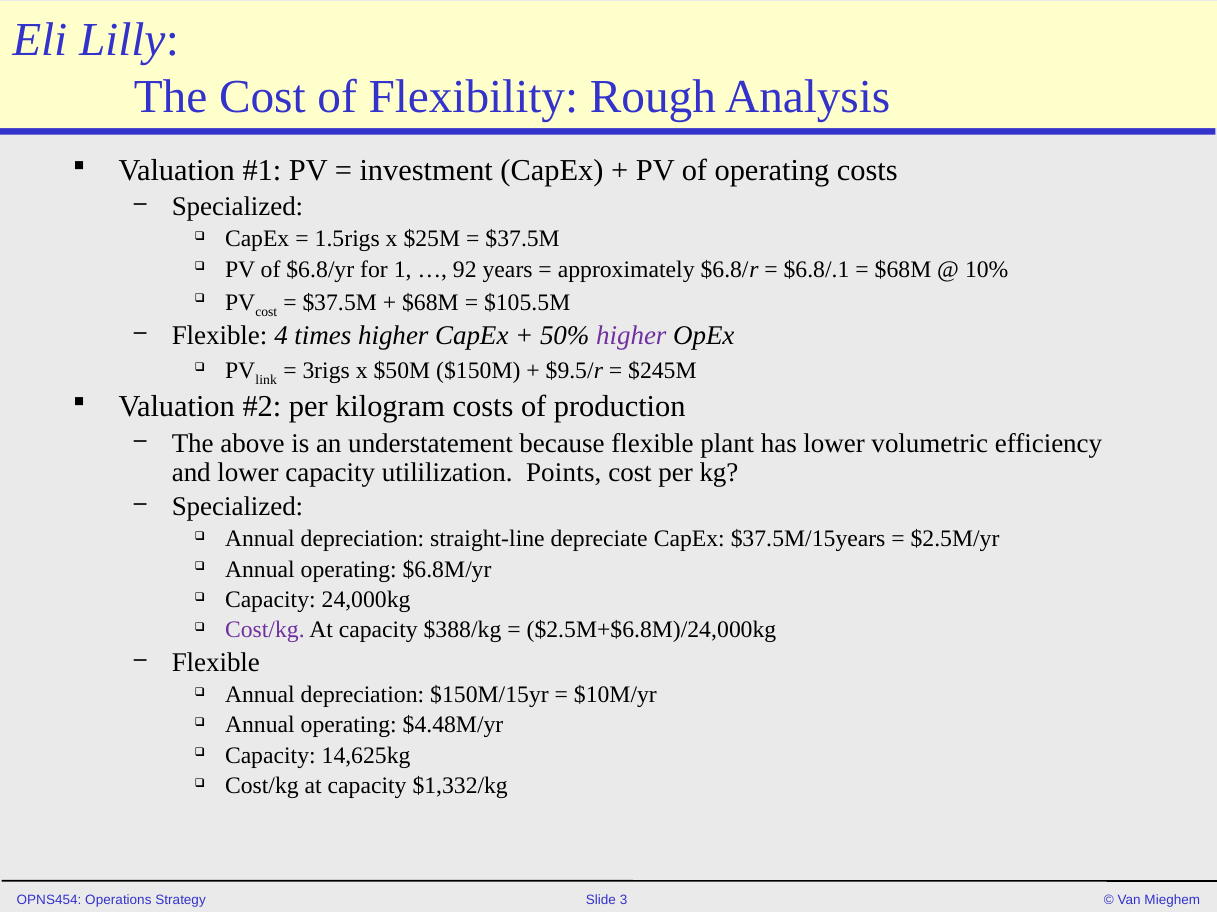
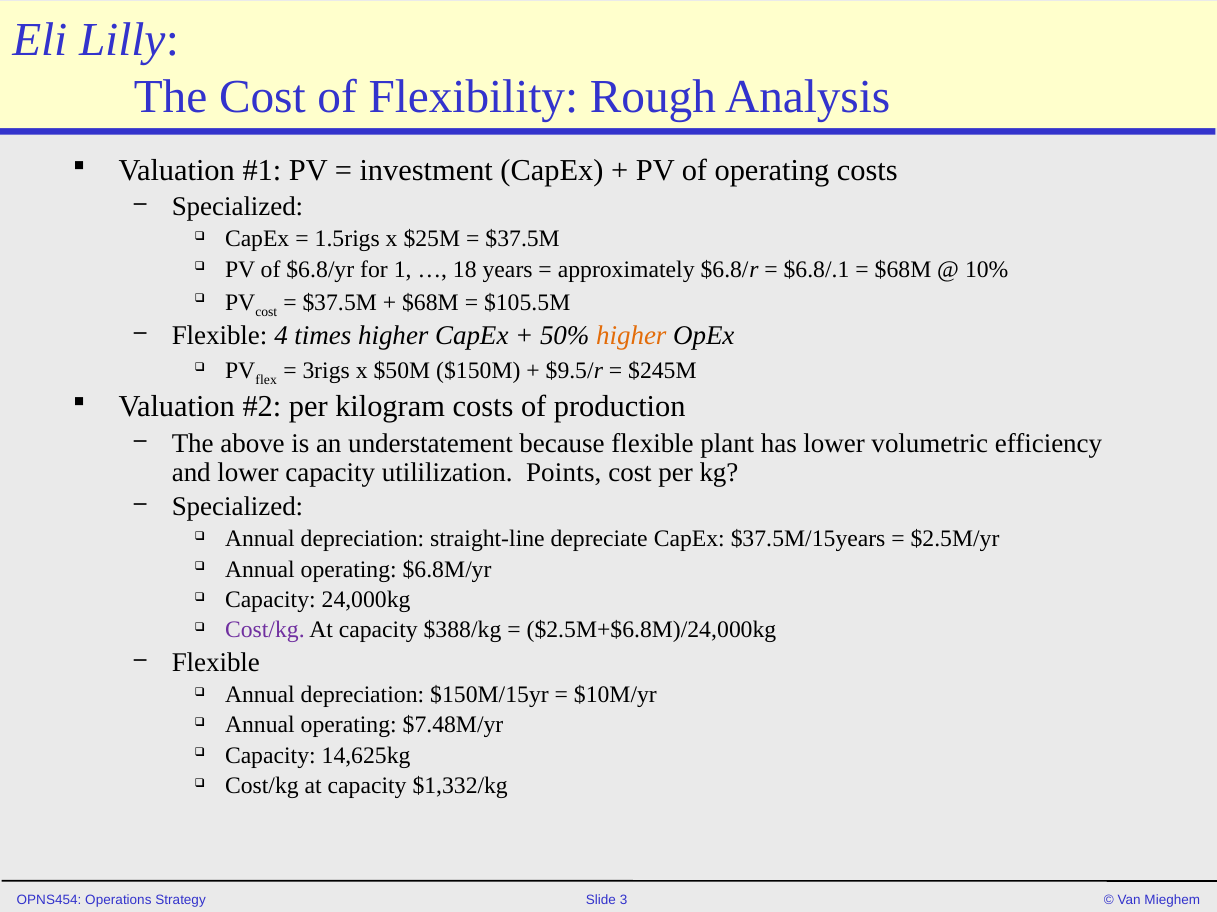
92: 92 -> 18
higher at (631, 336) colour: purple -> orange
link: link -> flex
$4.48M/yr: $4.48M/yr -> $7.48M/yr
